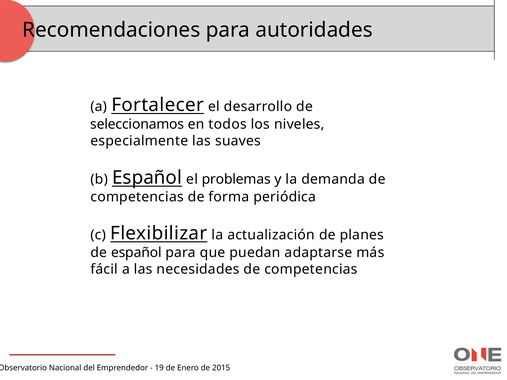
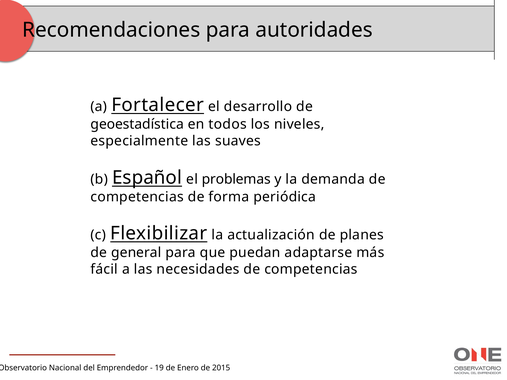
seleccionamos: seleccionamos -> geoestadística
de español: español -> general
